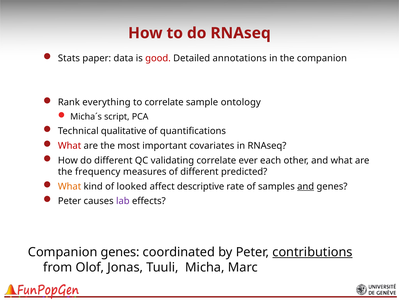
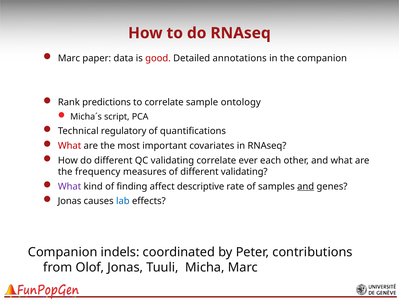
Stats at (69, 58): Stats -> Marc
everything: everything -> predictions
qualitative: qualitative -> regulatory
different predicted: predicted -> validating
What at (70, 186) colour: orange -> purple
looked: looked -> finding
Peter at (70, 201): Peter -> Jonas
lab colour: purple -> blue
Companion genes: genes -> indels
contributions underline: present -> none
